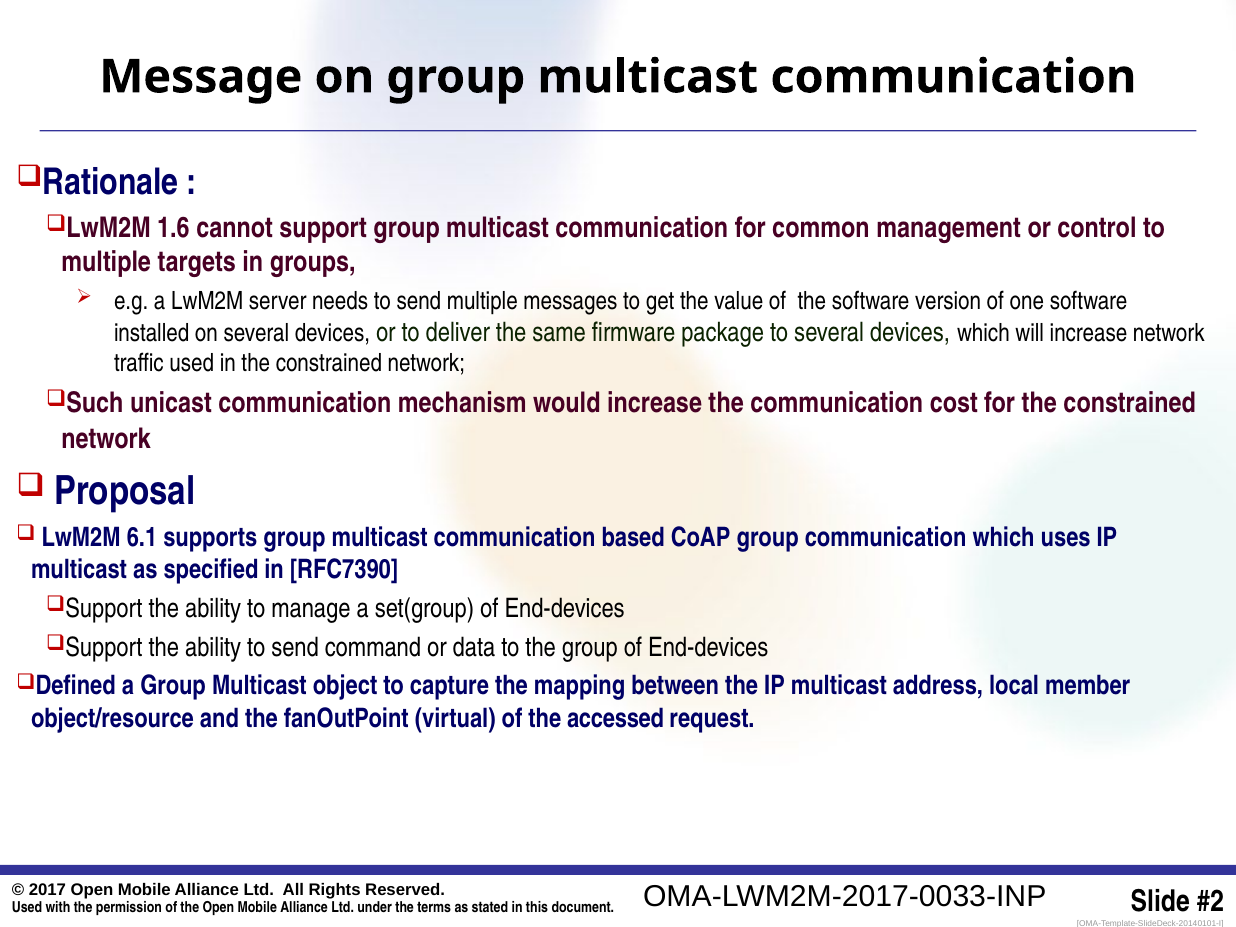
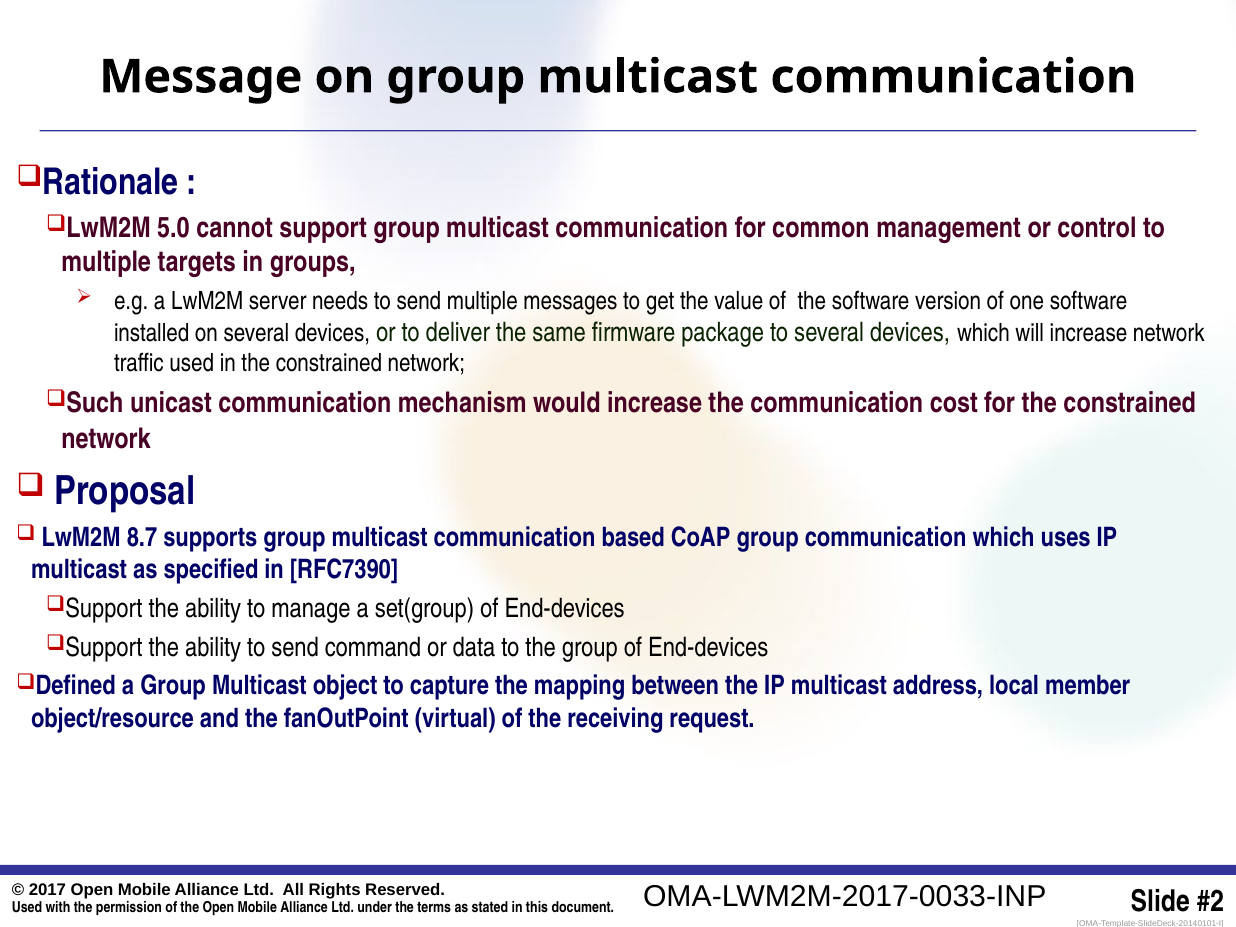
1.6: 1.6 -> 5.0
6.1: 6.1 -> 8.7
accessed: accessed -> receiving
